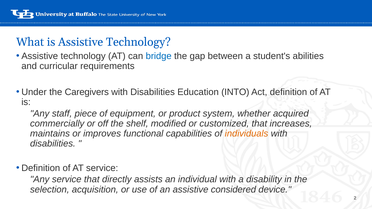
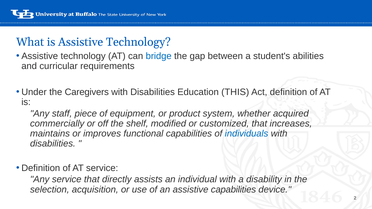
INTO: INTO -> THIS
individuals colour: orange -> blue
assistive considered: considered -> capabilities
